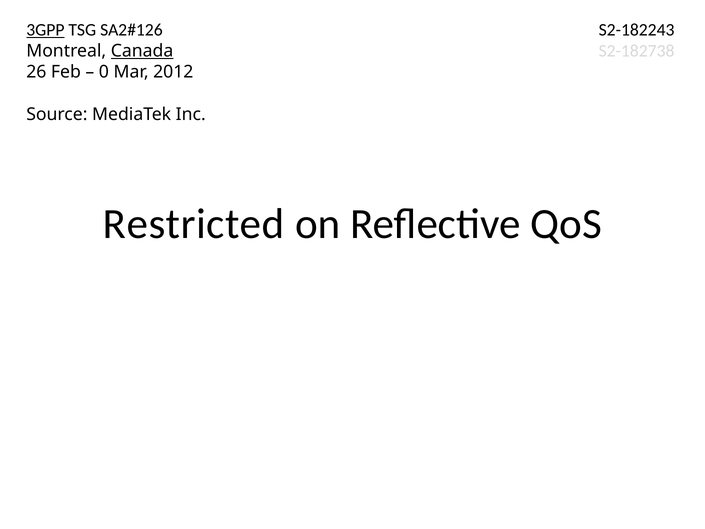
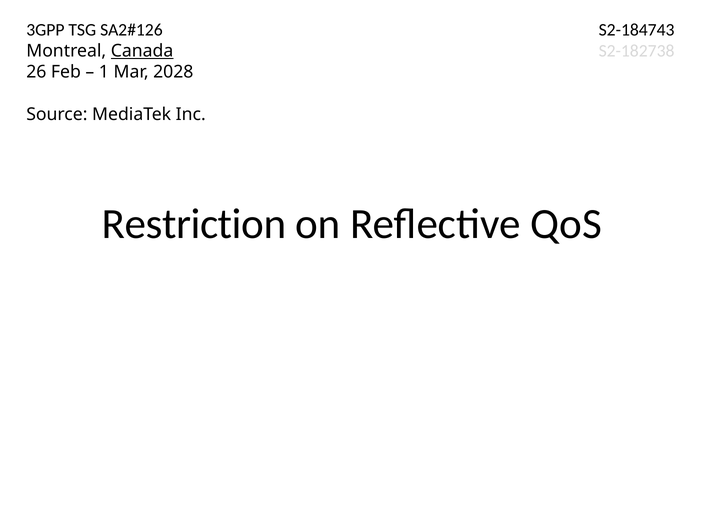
3GPP underline: present -> none
S2-182243: S2-182243 -> S2-184743
0: 0 -> 1
2012: 2012 -> 2028
Restricted: Restricted -> Restriction
